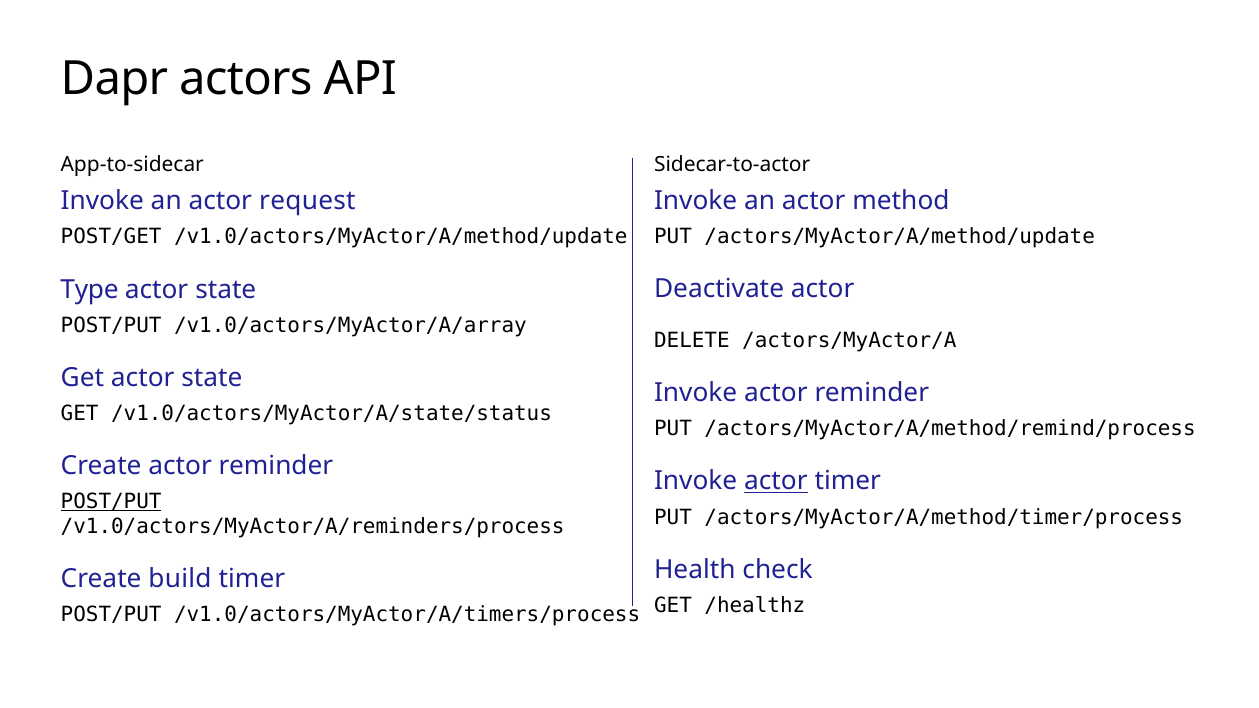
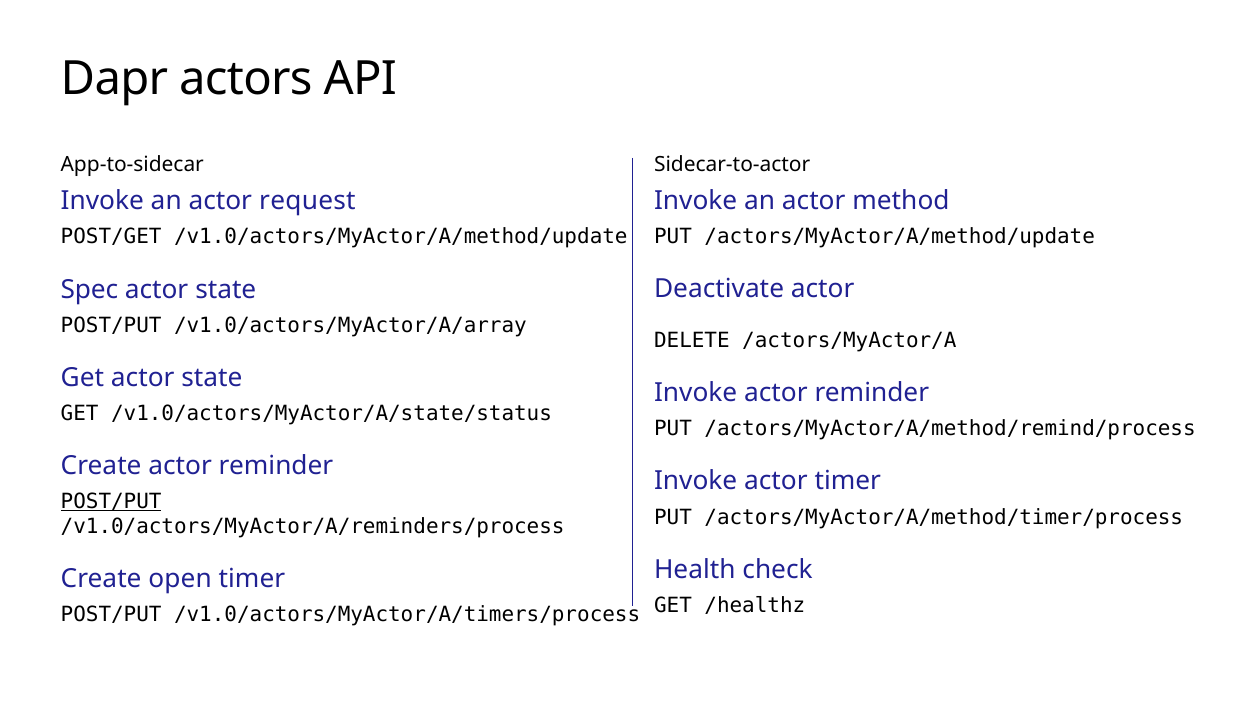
Type: Type -> Spec
actor at (776, 481) underline: present -> none
build: build -> open
